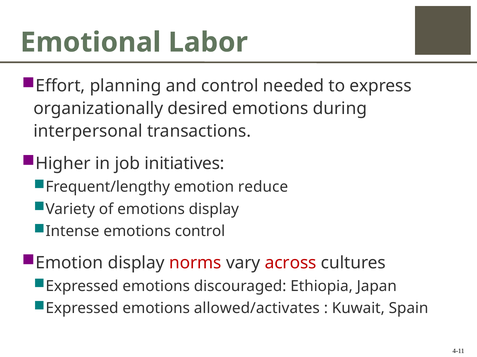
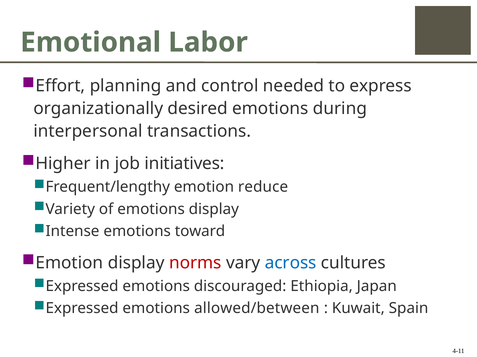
emotions control: control -> toward
across colour: red -> blue
allowed/activates: allowed/activates -> allowed/between
